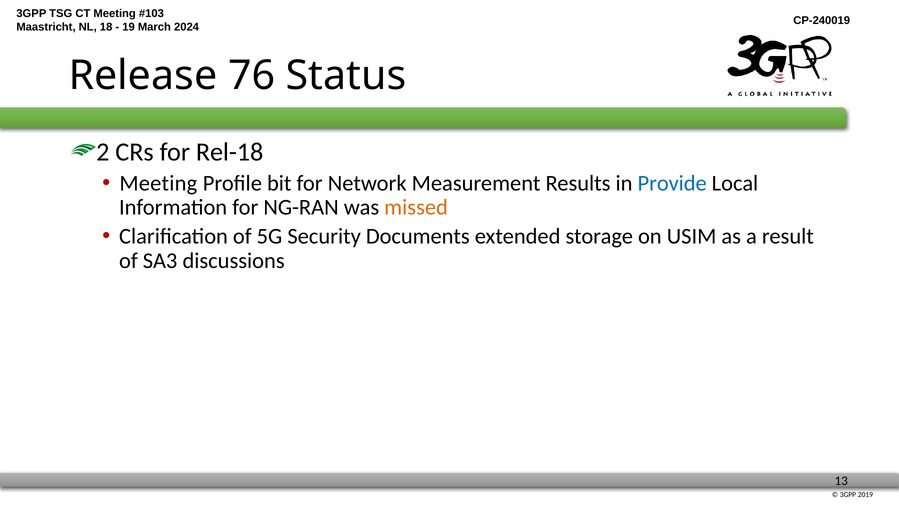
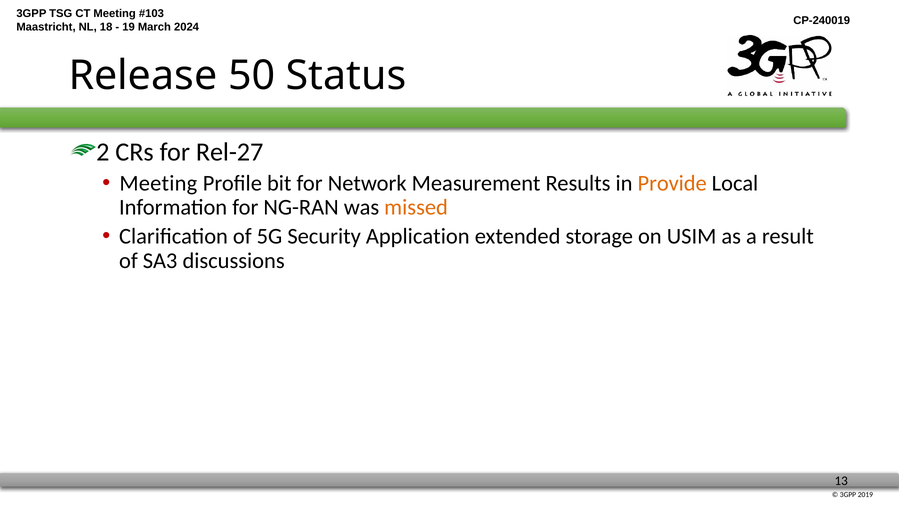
76: 76 -> 50
Rel-18: Rel-18 -> Rel-27
Provide colour: blue -> orange
Documents: Documents -> Application
